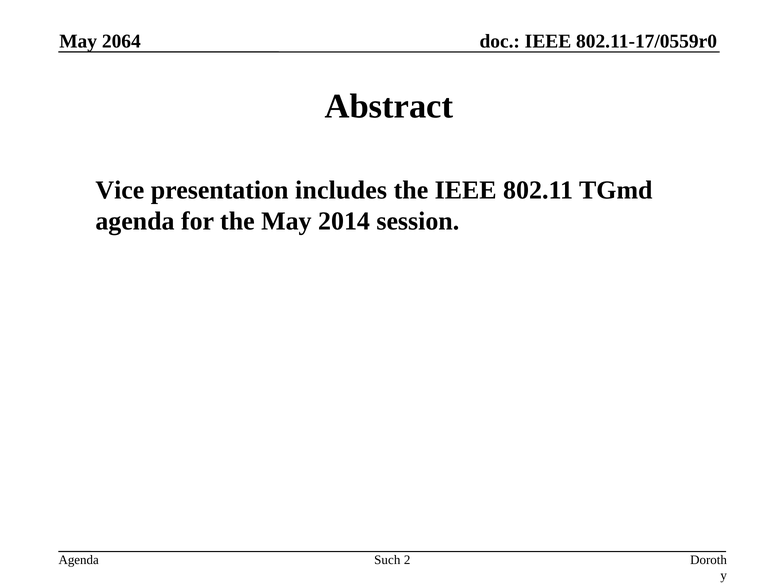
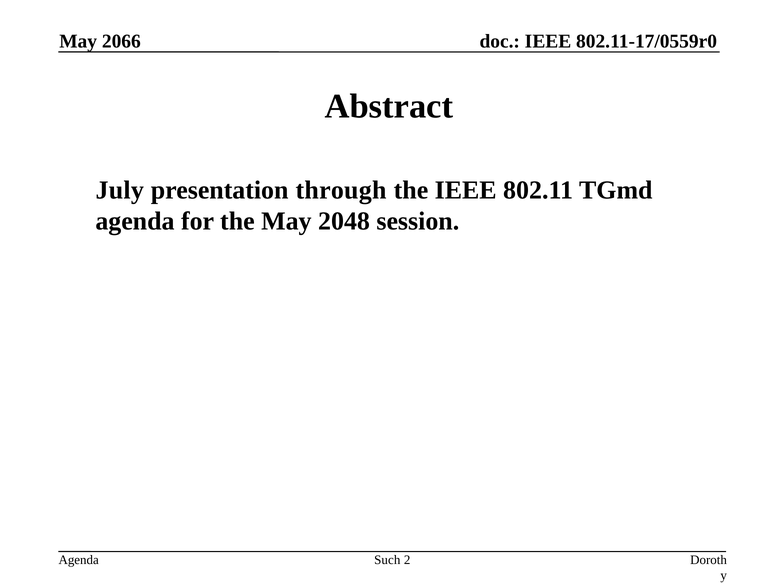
2064: 2064 -> 2066
Vice: Vice -> July
includes: includes -> through
2014: 2014 -> 2048
